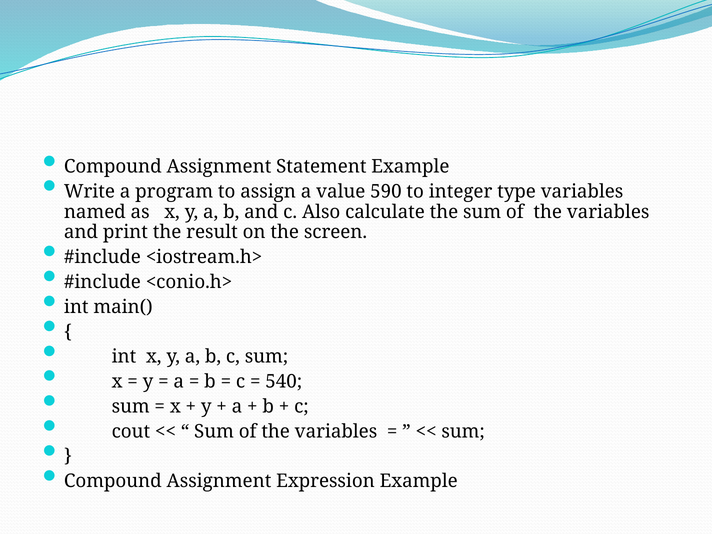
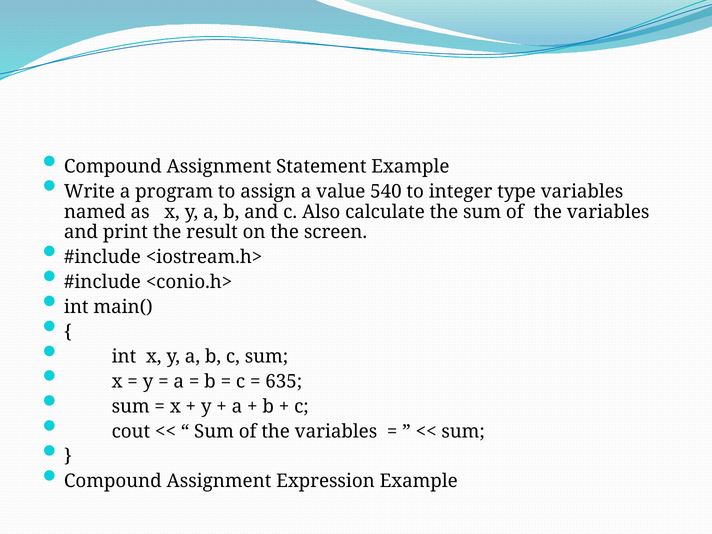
590: 590 -> 540
540: 540 -> 635
